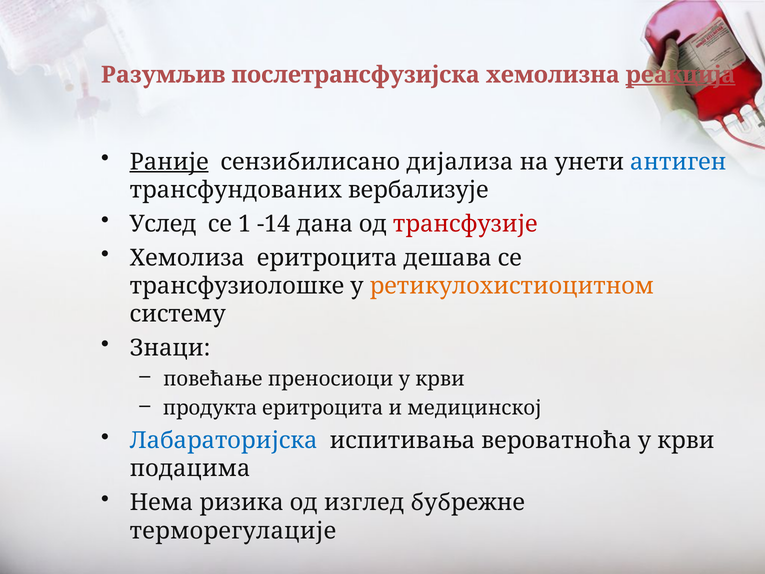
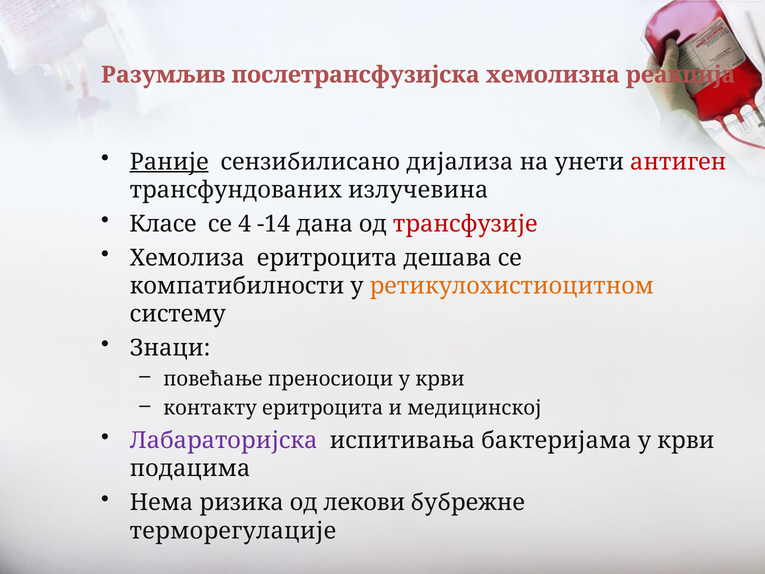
реакција underline: present -> none
антиген colour: blue -> red
вербализује: вербализује -> излучевина
Услед: Услед -> Класе
1: 1 -> 4
трансфузиолошке: трансфузиолошке -> компатибилности
продукта: продукта -> контакту
Лабараторијска colour: blue -> purple
вероватноћа: вероватноћа -> бактеријама
изглед: изглед -> лекови
